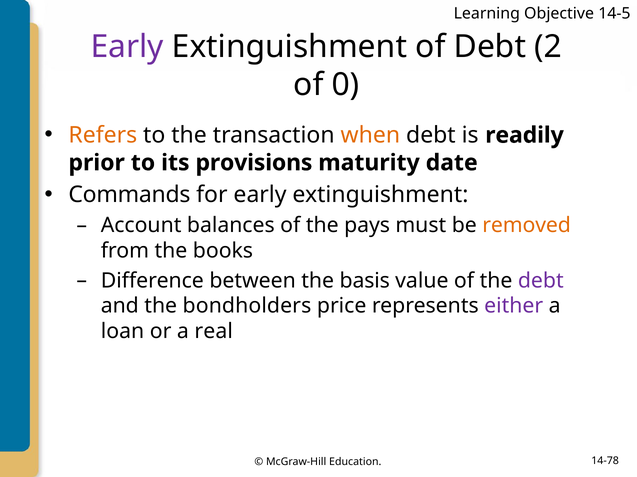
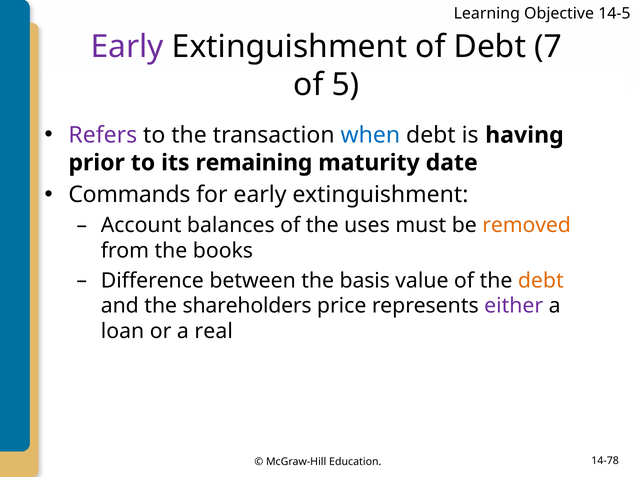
2: 2 -> 7
0: 0 -> 5
Refers colour: orange -> purple
when colour: orange -> blue
readily: readily -> having
provisions: provisions -> remaining
pays: pays -> uses
debt at (541, 281) colour: purple -> orange
bondholders: bondholders -> shareholders
